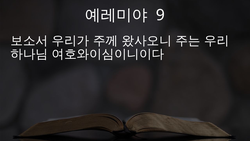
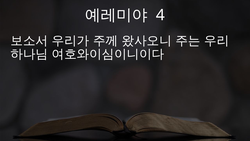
9: 9 -> 4
